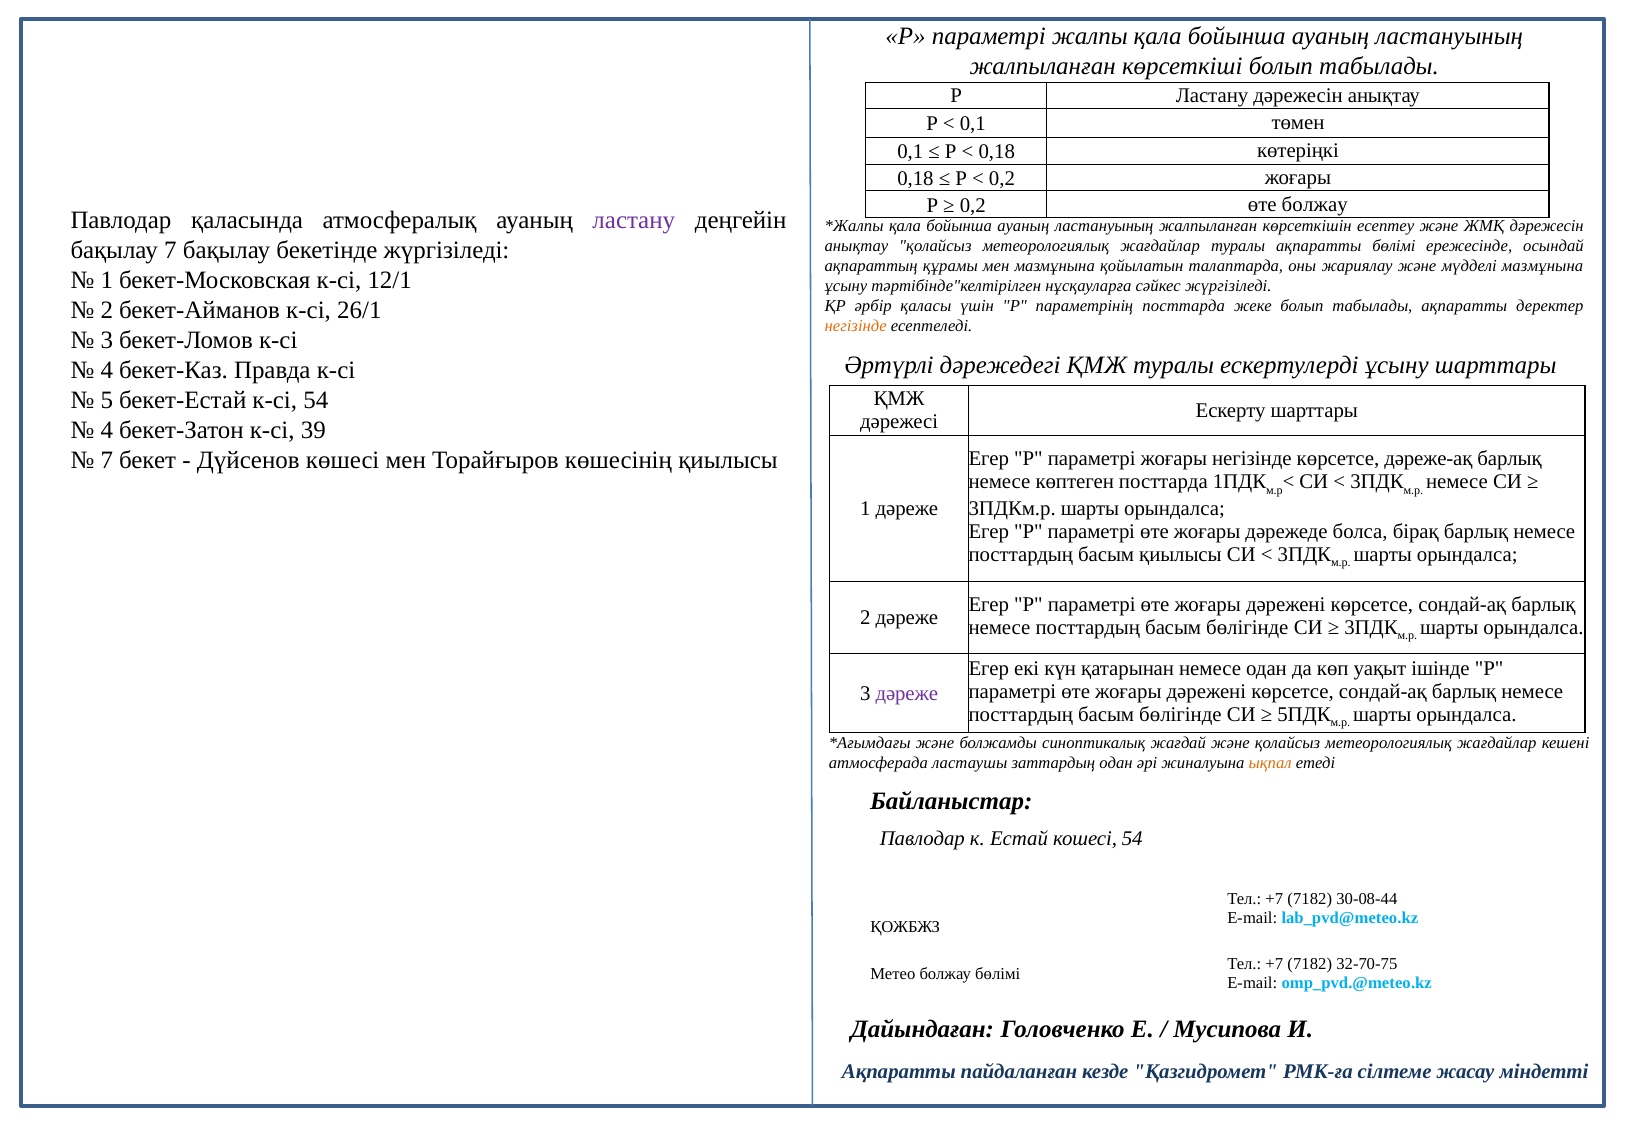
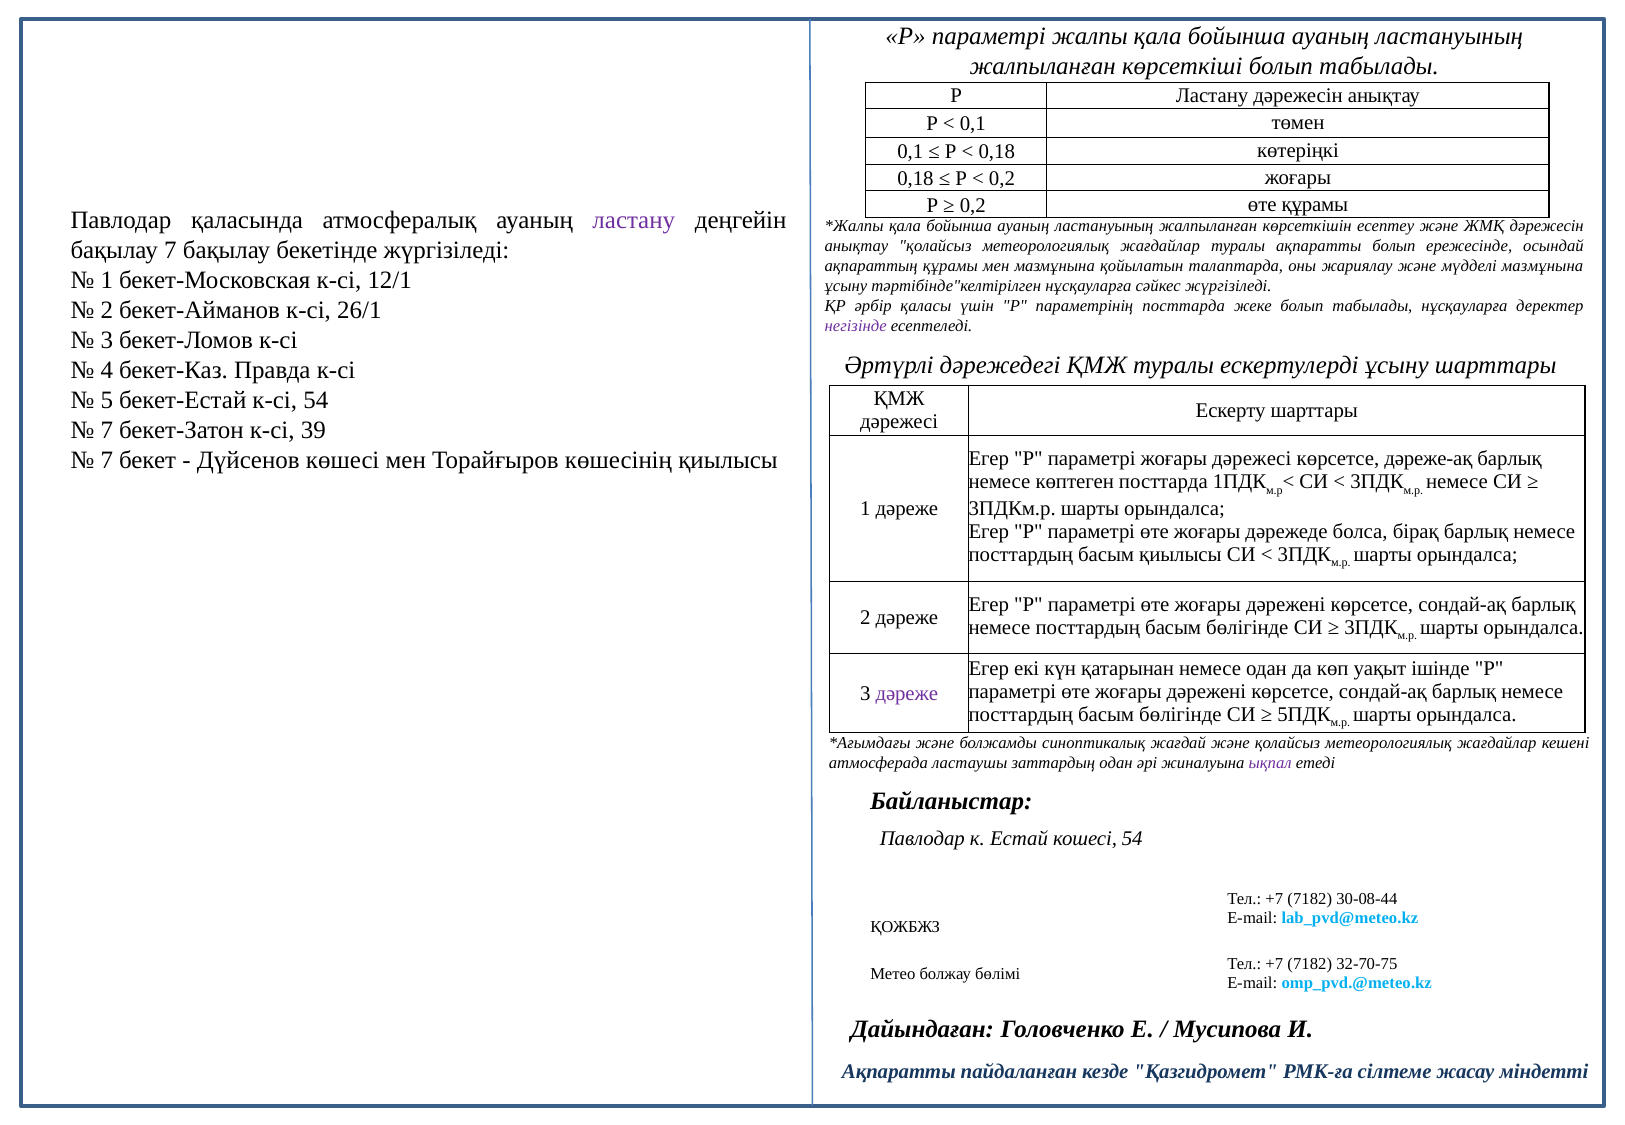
өте болжау: болжау -> құрамы
ақпаратты бөлімі: бөлімі -> болып
табылады ақпаратты: ақпаратты -> нұсқауларға
негізінде at (856, 326) colour: orange -> purple
4 at (107, 430): 4 -> 7
жоғары негізінде: негізінде -> дәрежесі
ықпал colour: orange -> purple
